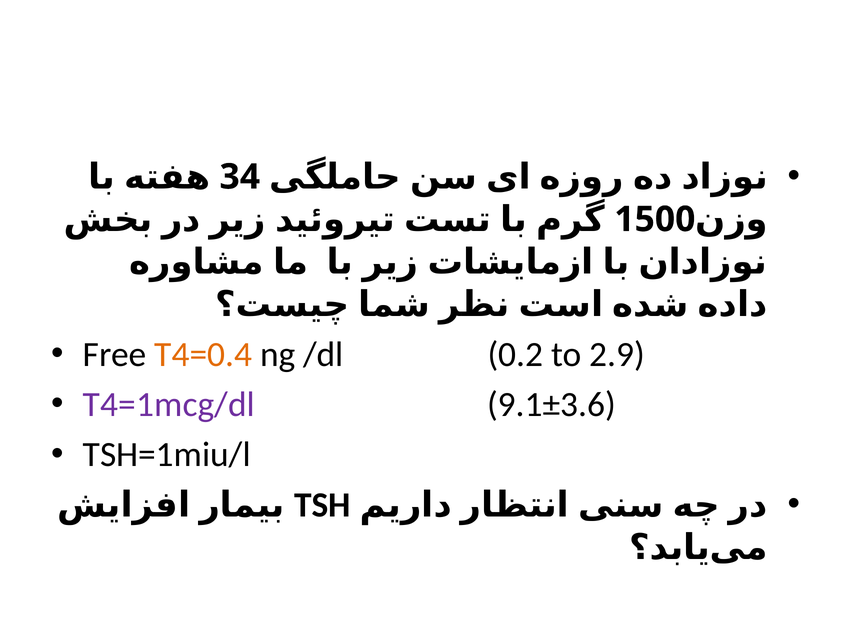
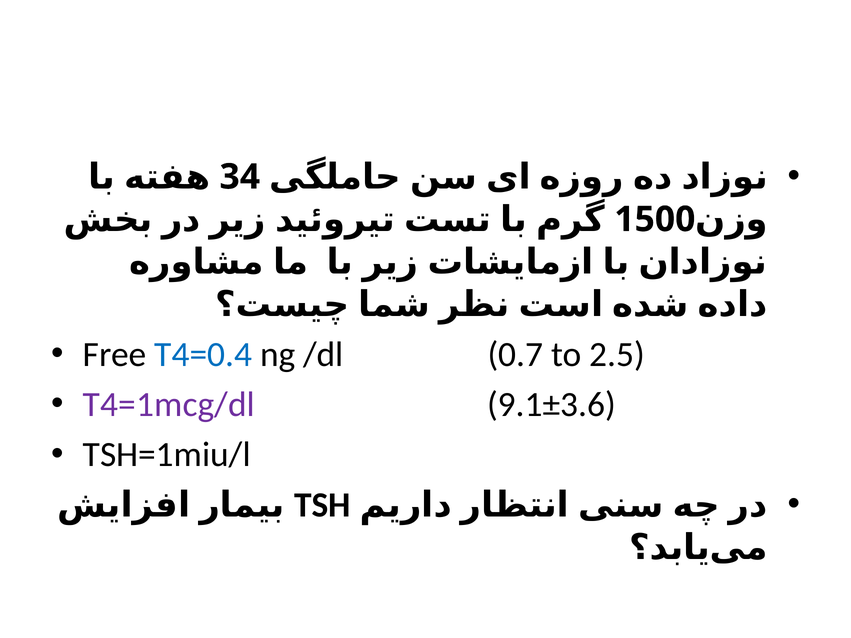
T4=0.4 colour: orange -> blue
0.2: 0.2 -> 0.7
2.9: 2.9 -> 2.5
